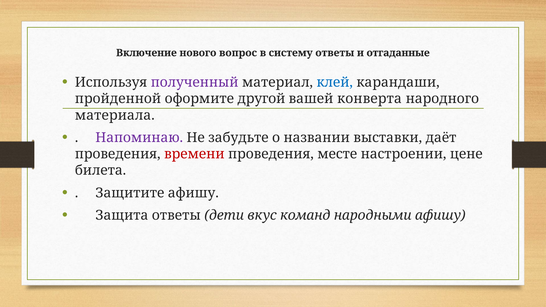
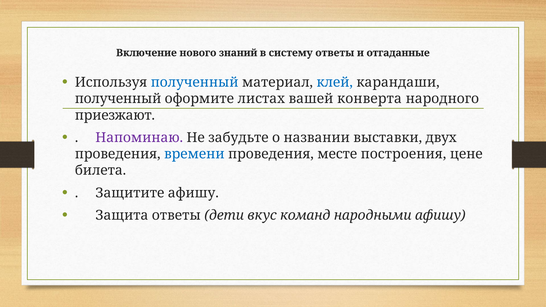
вопрос: вопрос -> знаний
полученный at (195, 82) colour: purple -> blue
пройденной at (118, 99): пройденной -> полученный
другой: другой -> листах
материала: материала -> приезжают
даёт: даёт -> двух
времени colour: red -> blue
настроении: настроении -> построения
